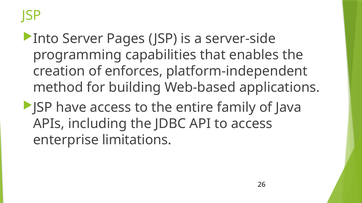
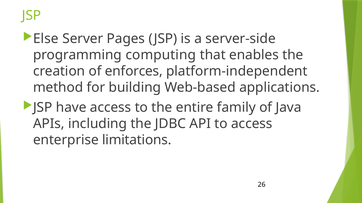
Into: Into -> Else
capabilities: capabilities -> computing
